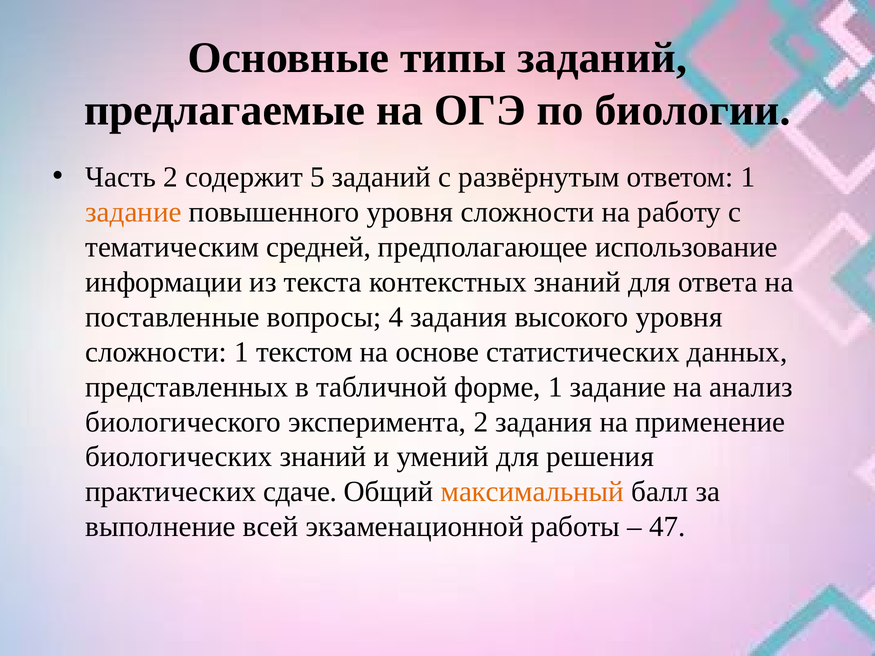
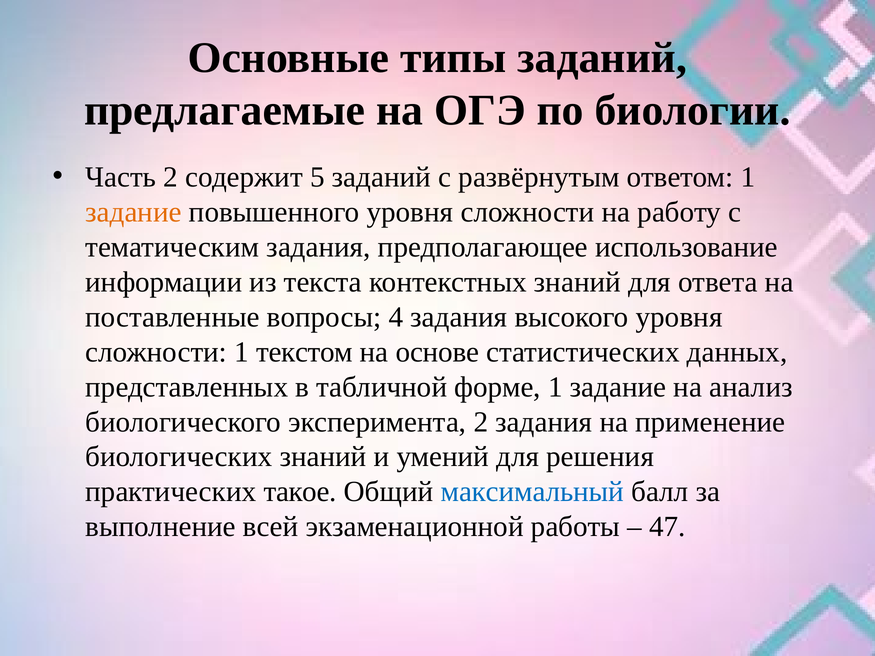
тематическим средней: средней -> задания
сдаче: сдаче -> такое
максимальный colour: orange -> blue
